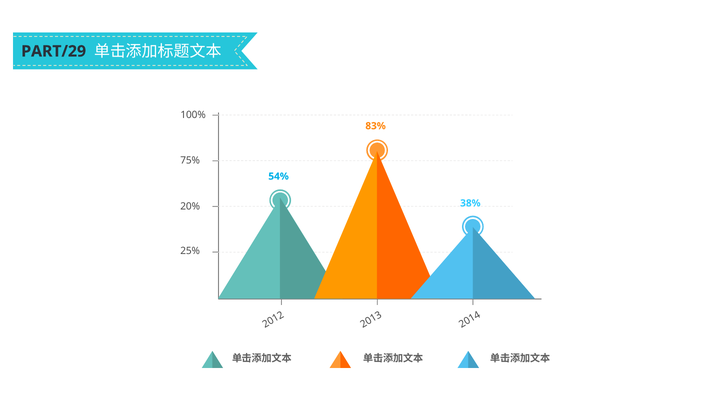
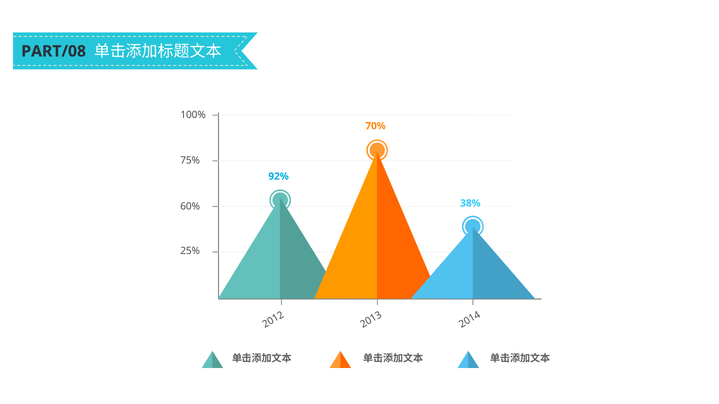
PART/29: PART/29 -> PART/08
83%: 83% -> 70%
54%: 54% -> 92%
20%: 20% -> 60%
